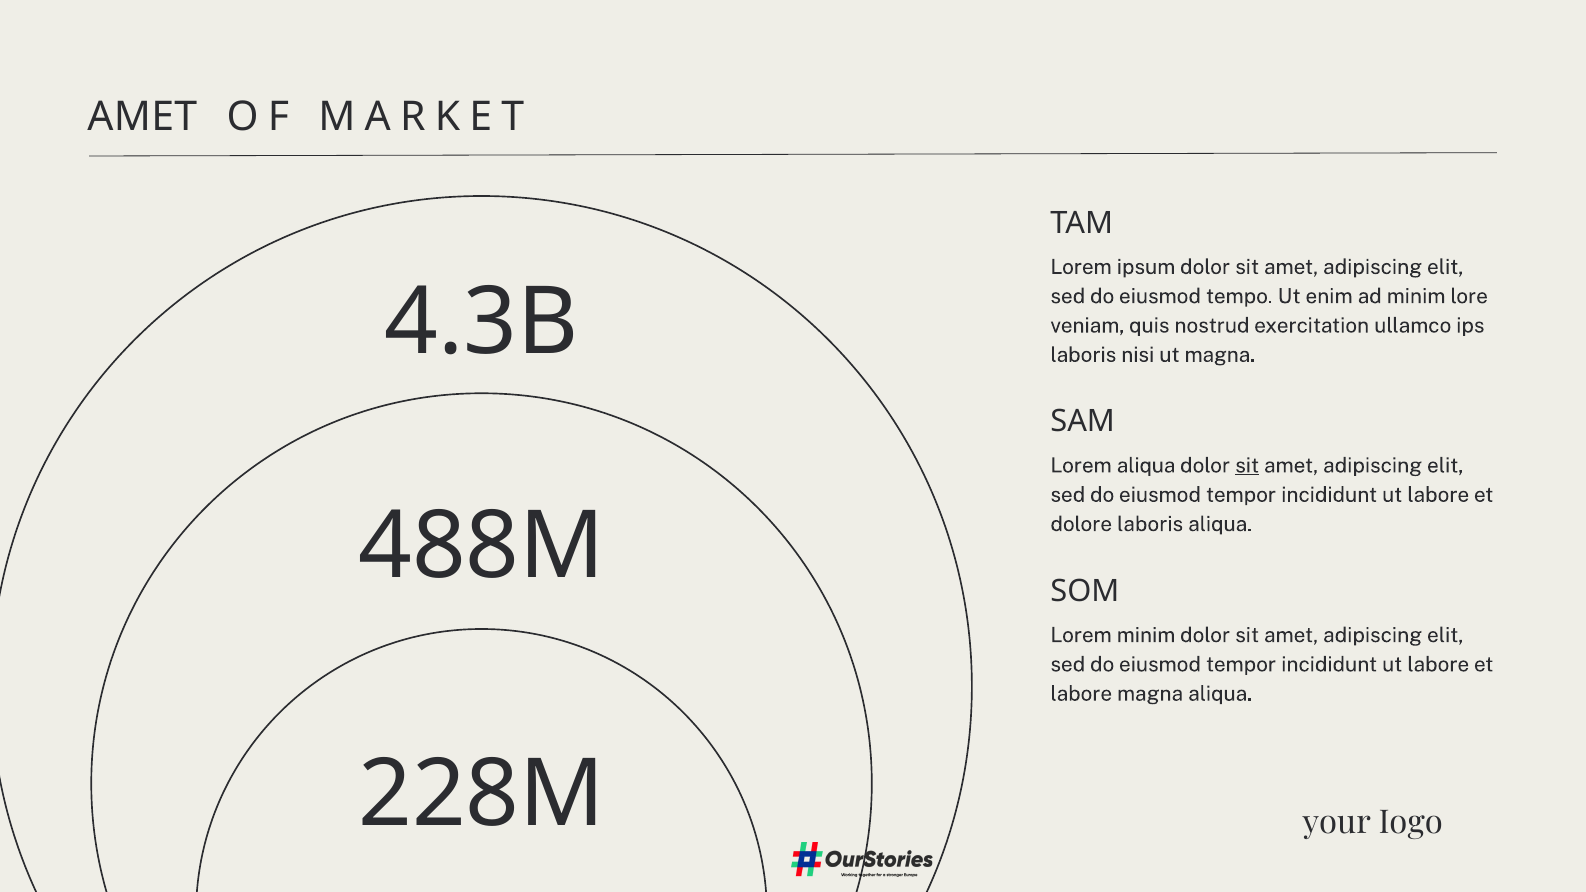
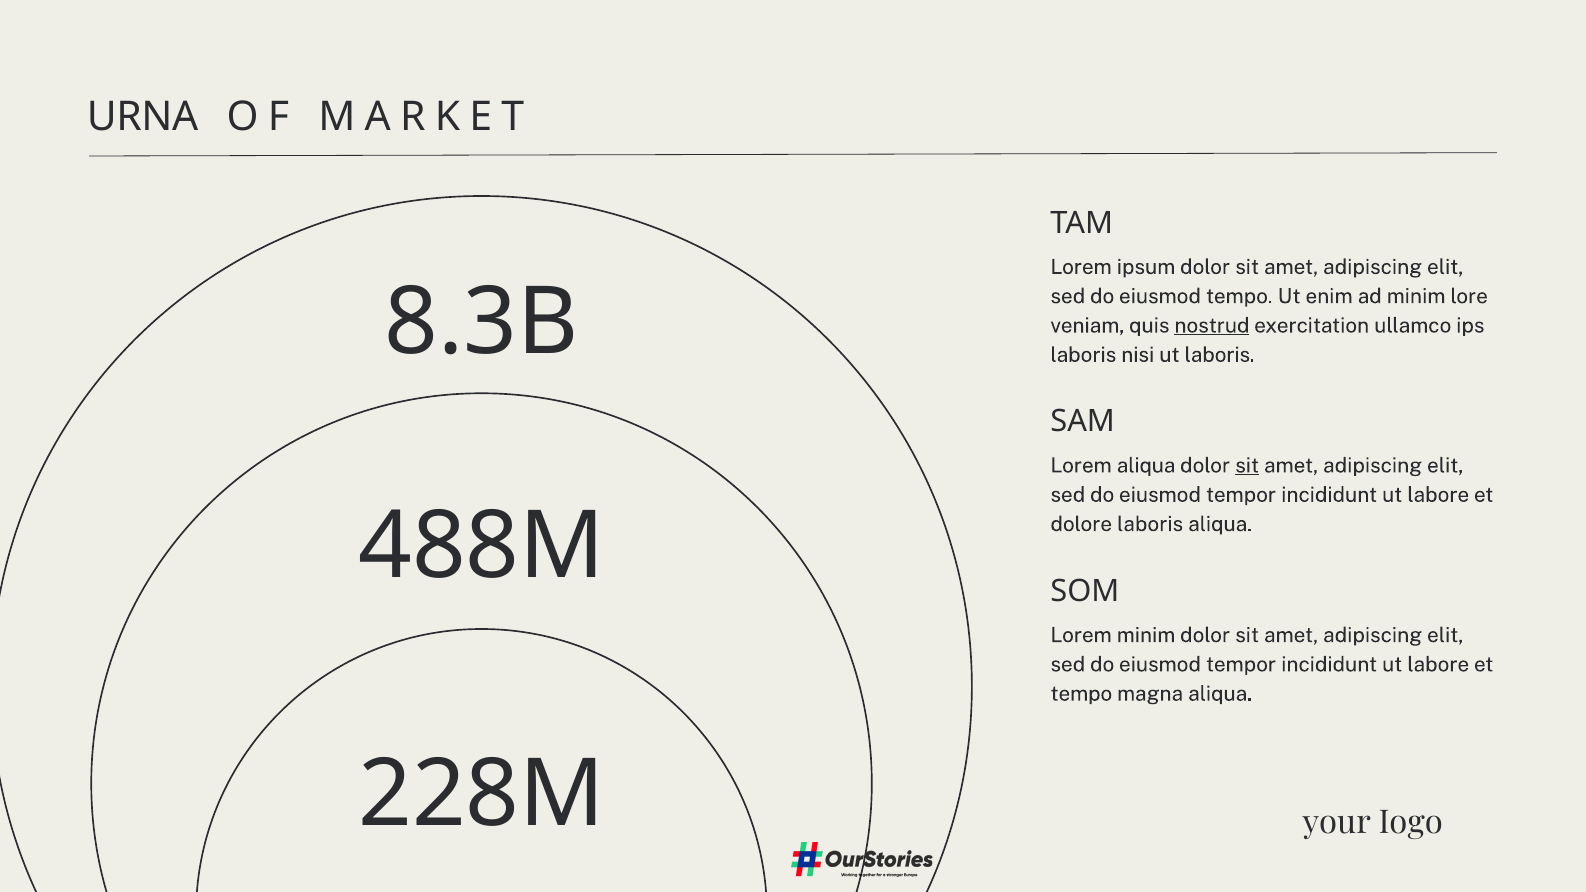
AMET at (142, 117): AMET -> URNA
4.3B: 4.3B -> 8.3B
nostrud underline: none -> present
ut magna: magna -> laboris
labore at (1081, 694): labore -> tempo
